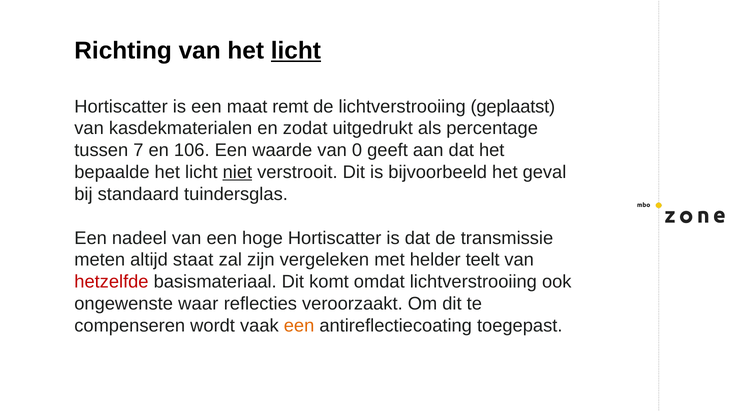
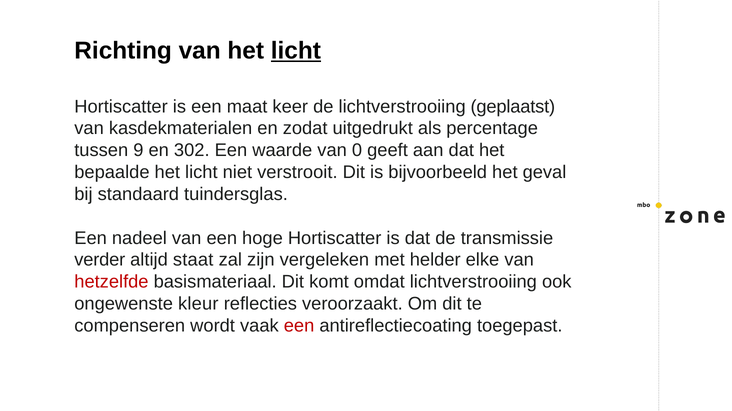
remt: remt -> keer
7: 7 -> 9
106: 106 -> 302
niet underline: present -> none
meten: meten -> verder
teelt: teelt -> elke
waar: waar -> kleur
een at (299, 326) colour: orange -> red
